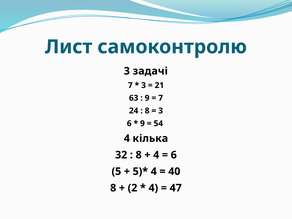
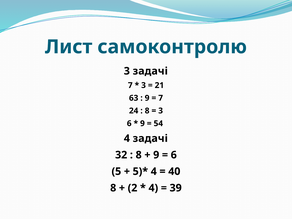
4 кілька: кілька -> задачі
4 at (156, 155): 4 -> 9
47: 47 -> 39
